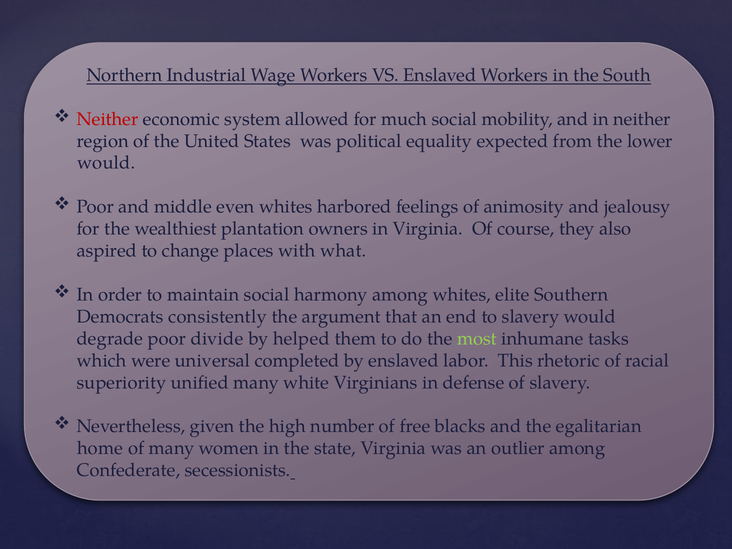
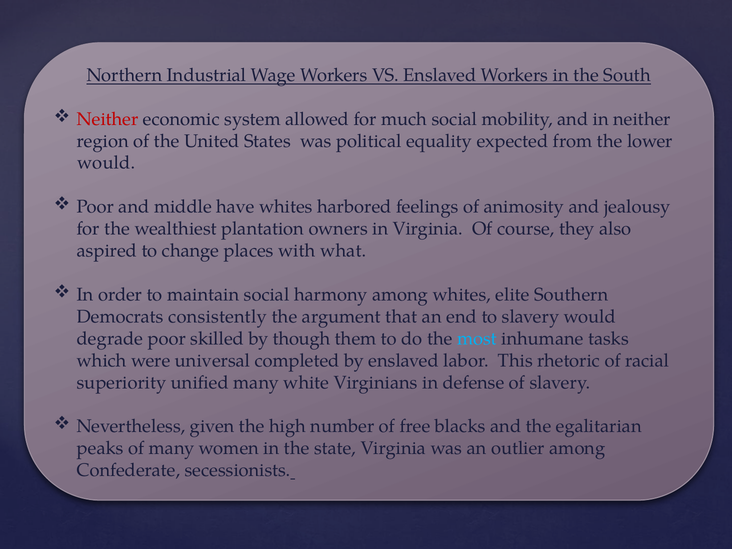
even: even -> have
divide: divide -> skilled
helped: helped -> though
most colour: light green -> light blue
home: home -> peaks
